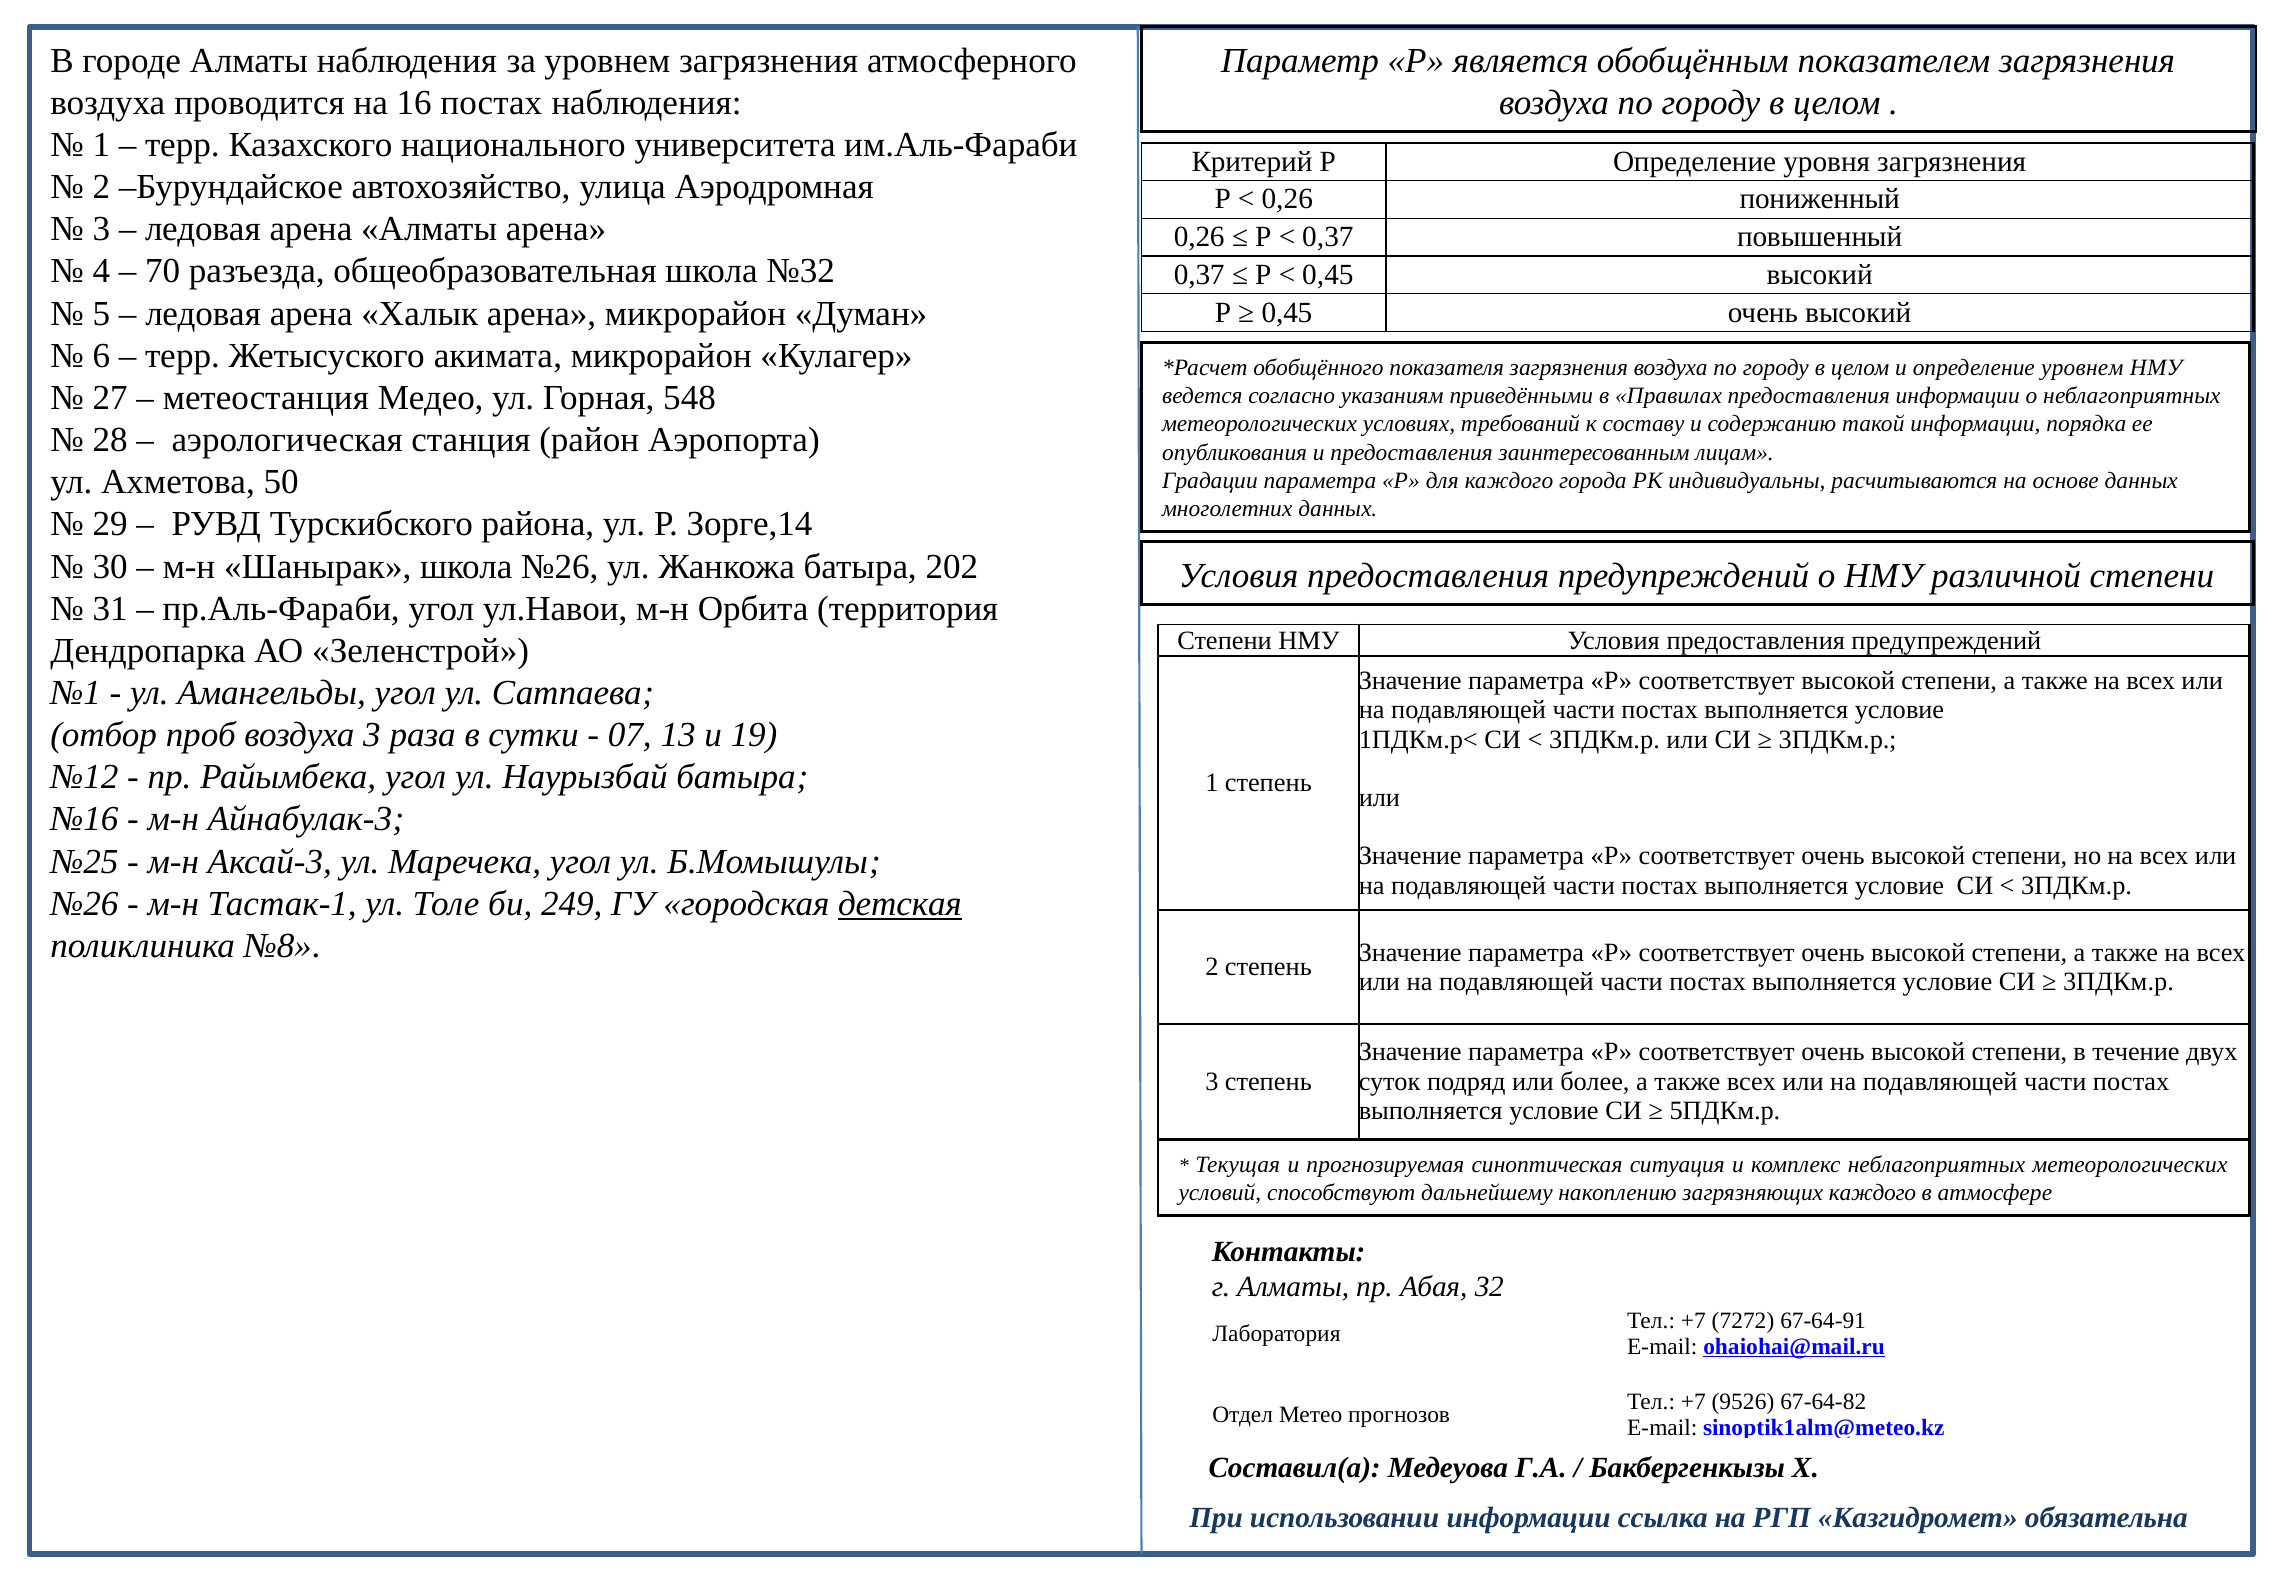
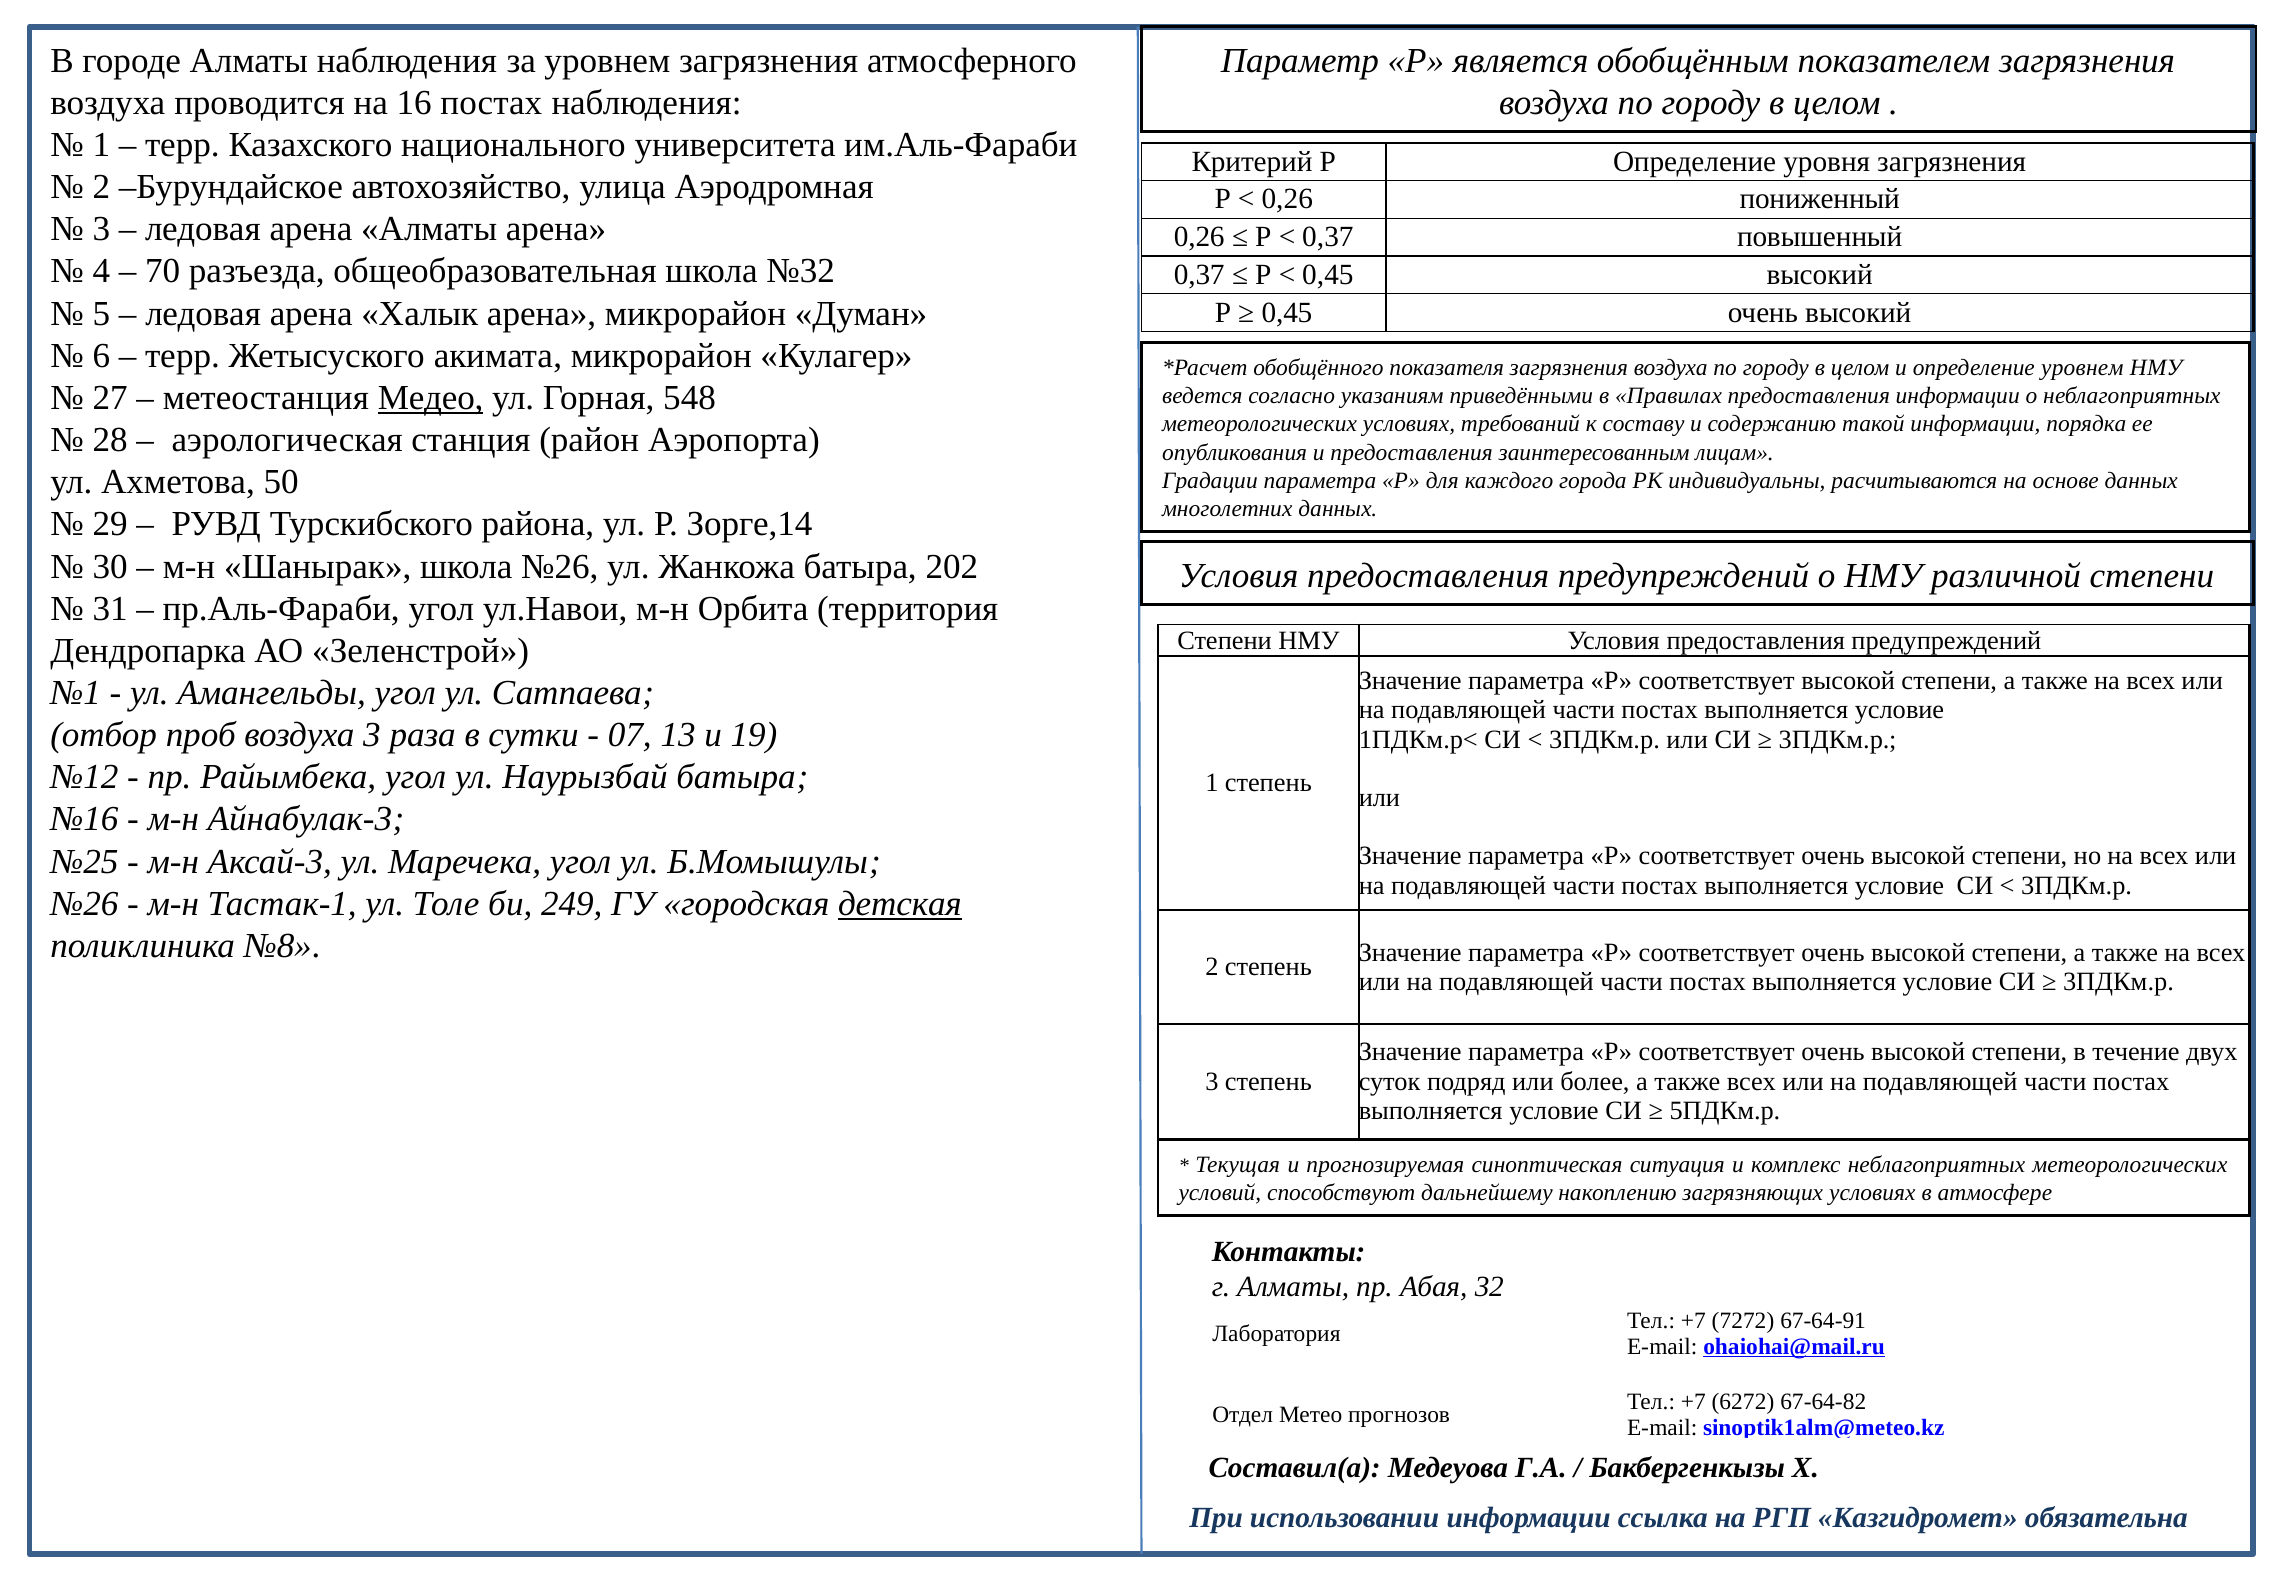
Медео underline: none -> present
загрязняющих каждого: каждого -> условиях
9526: 9526 -> 6272
